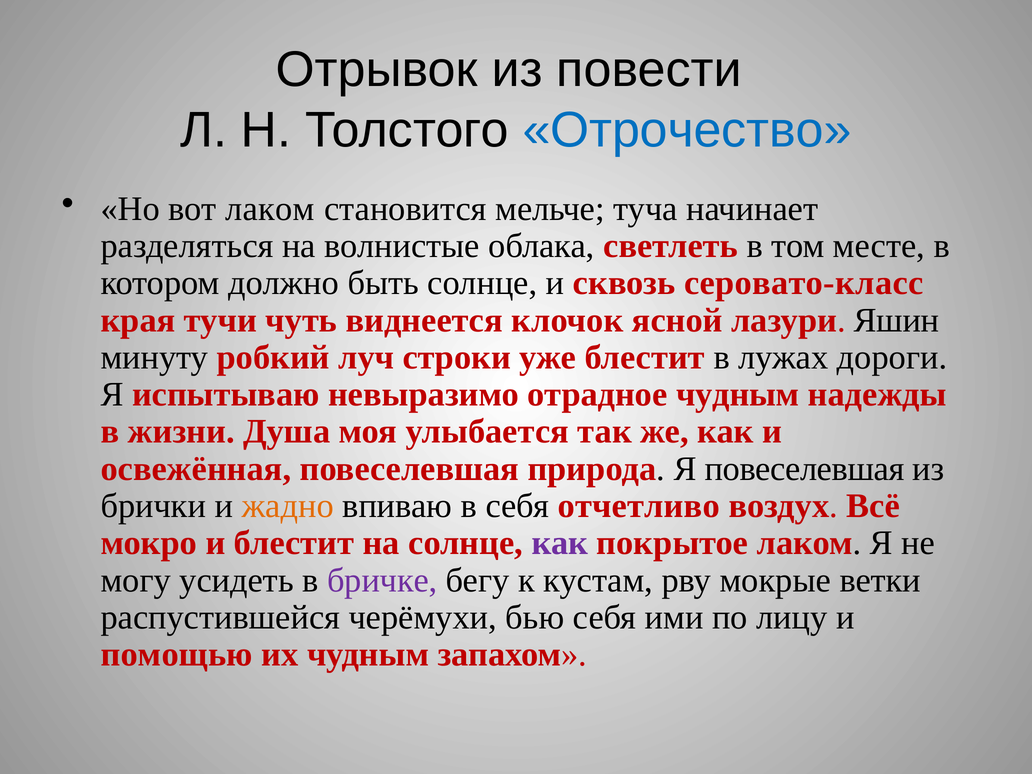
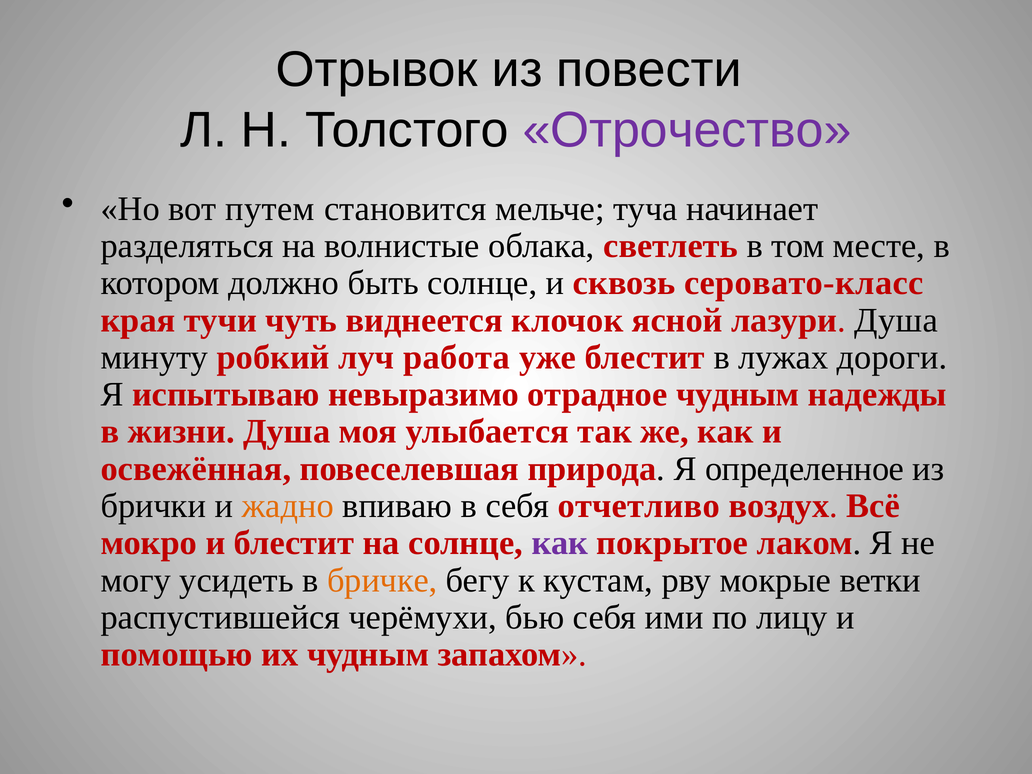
Отрочество colour: blue -> purple
вот лаком: лаком -> путем
лазури Яшин: Яшин -> Душа
строки: строки -> работа
Я повеселевшая: повеселевшая -> определенное
бричке colour: purple -> orange
